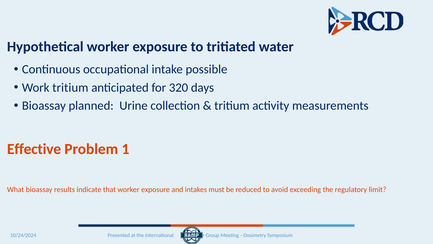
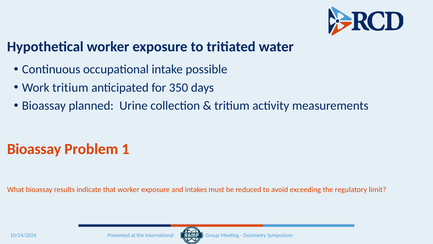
320: 320 -> 350
Effective at (34, 149): Effective -> Bioassay
